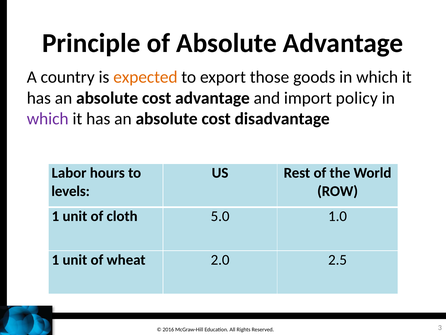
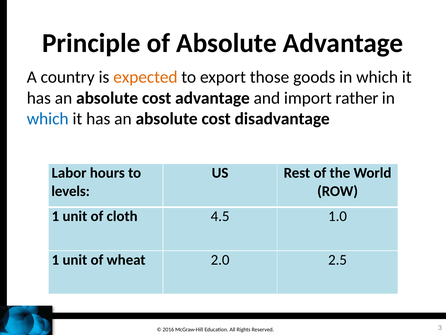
policy: policy -> rather
which at (48, 119) colour: purple -> blue
5.0: 5.0 -> 4.5
